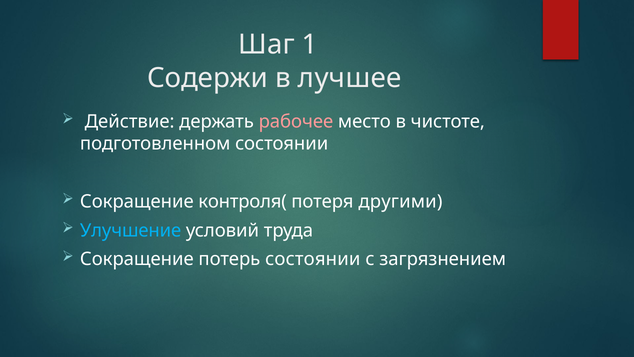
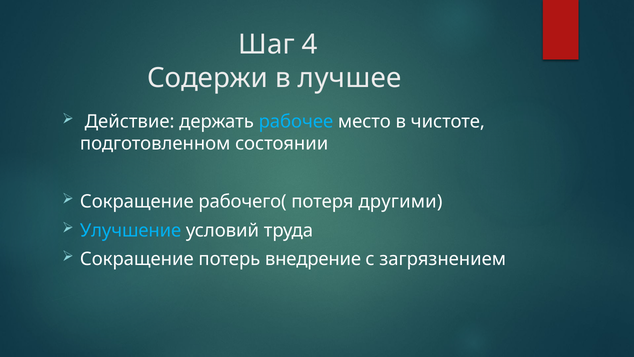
1: 1 -> 4
рабочее colour: pink -> light blue
контроля(: контроля( -> рабочего(
потерь состоянии: состоянии -> внедрение
